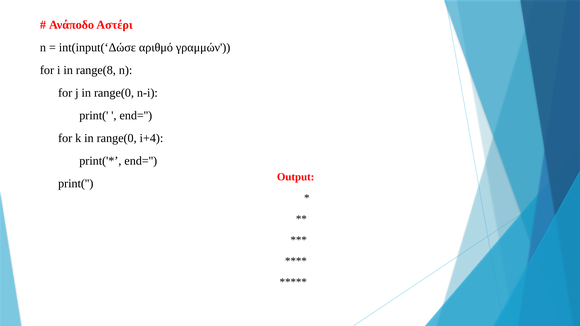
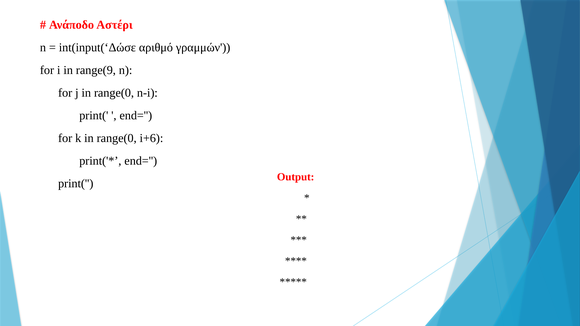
range(8: range(8 -> range(9
i+4: i+4 -> i+6
